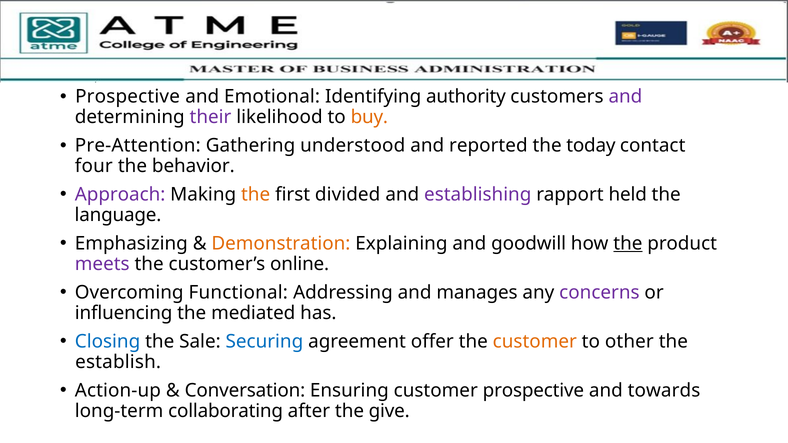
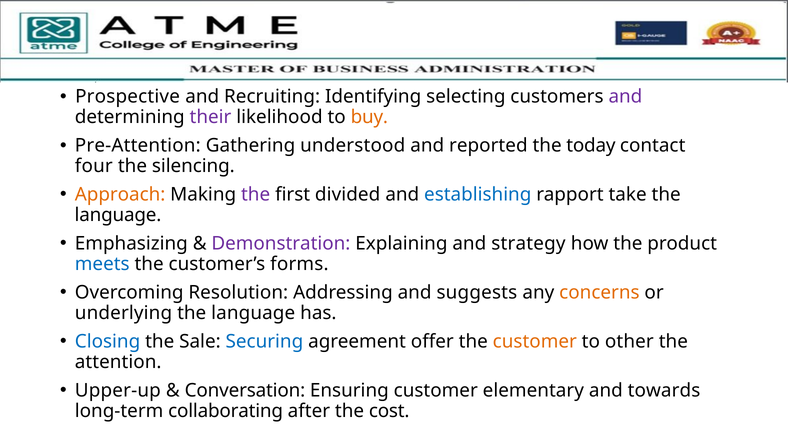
Emotional: Emotional -> Recruiting
authority: authority -> selecting
behavior: behavior -> silencing
Approach colour: purple -> orange
the at (256, 195) colour: orange -> purple
establishing colour: purple -> blue
held: held -> take
Demonstration colour: orange -> purple
goodwill: goodwill -> strategy
the at (628, 244) underline: present -> none
meets colour: purple -> blue
online: online -> forms
Functional: Functional -> Resolution
manages: manages -> suggests
concerns colour: purple -> orange
influencing: influencing -> underlying
mediated at (253, 313): mediated -> language
establish: establish -> attention
Action-up: Action-up -> Upper-up
customer prospective: prospective -> elementary
give: give -> cost
